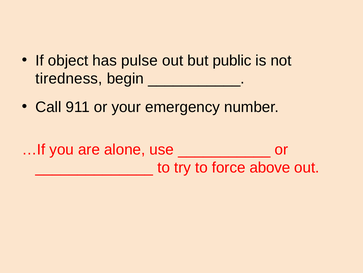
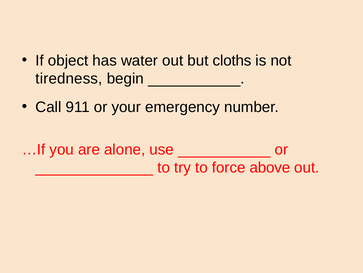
pulse: pulse -> water
public: public -> cloths
